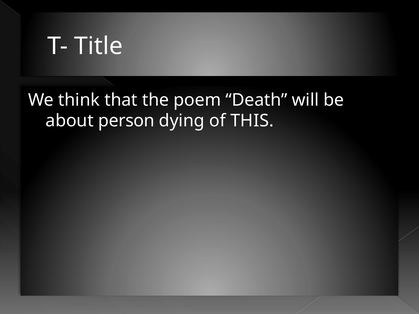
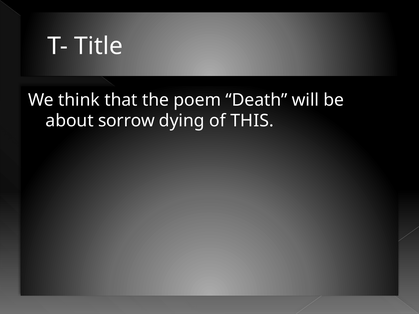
person: person -> sorrow
